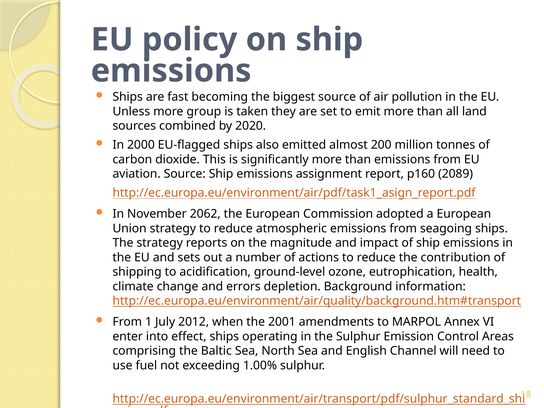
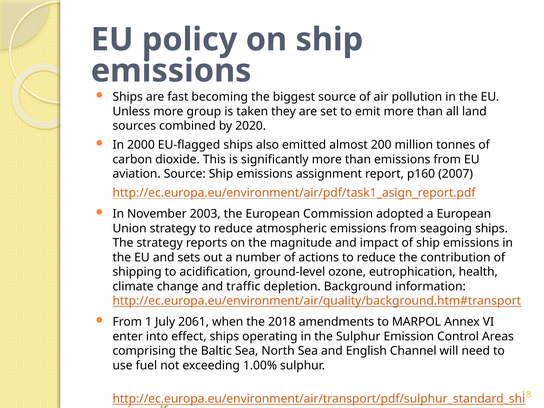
2089: 2089 -> 2007
2062: 2062 -> 2003
errors: errors -> traffic
2012: 2012 -> 2061
2001: 2001 -> 2018
